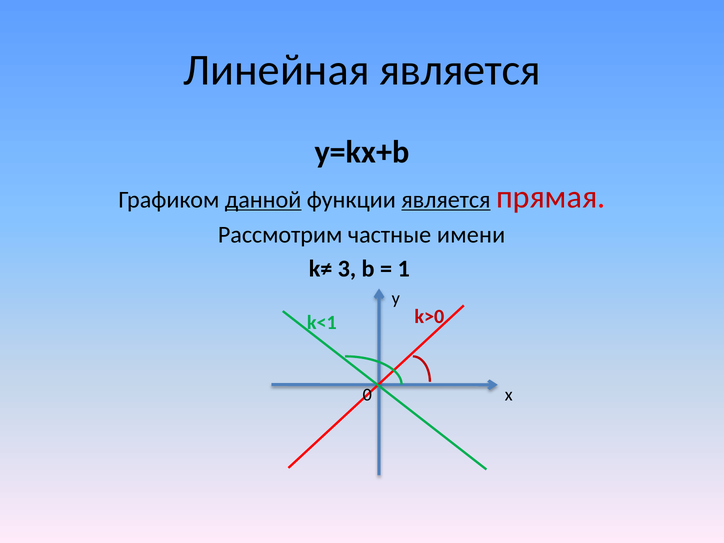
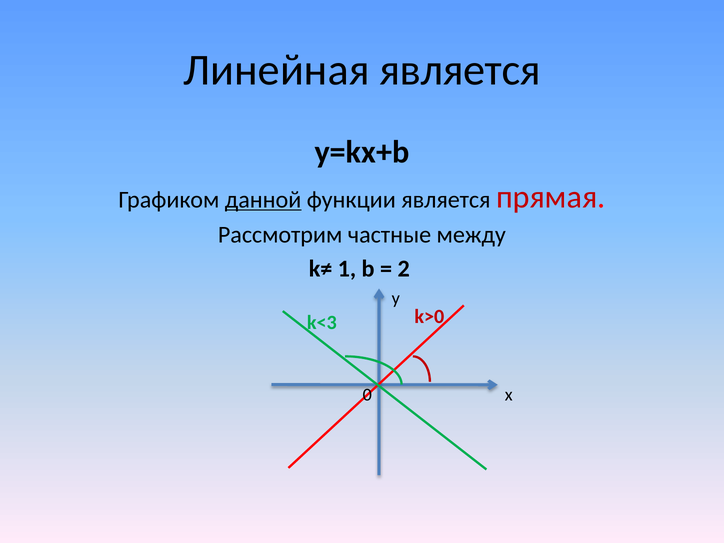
является at (446, 200) underline: present -> none
имени: имени -> между
3: 3 -> 1
1: 1 -> 2
k<1: k<1 -> k<3
